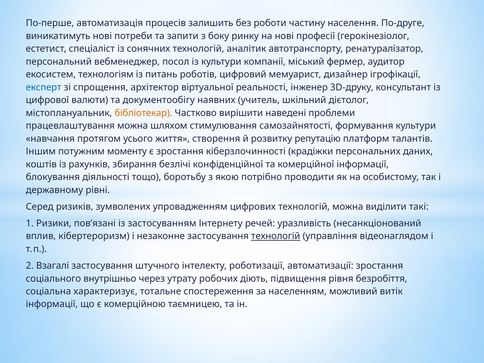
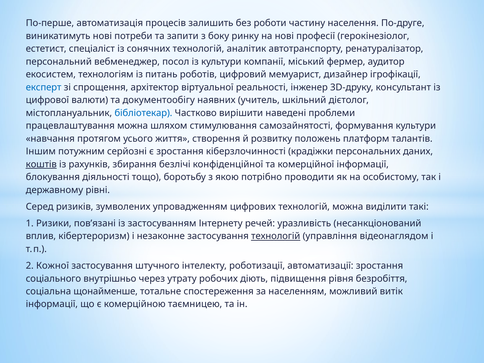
бібліотекар colour: orange -> blue
репутацію: репутацію -> положень
моменту: моменту -> серйозні
коштів underline: none -> present
Взагалі: Взагалі -> Кожної
характеризує: характеризує -> щонайменше
